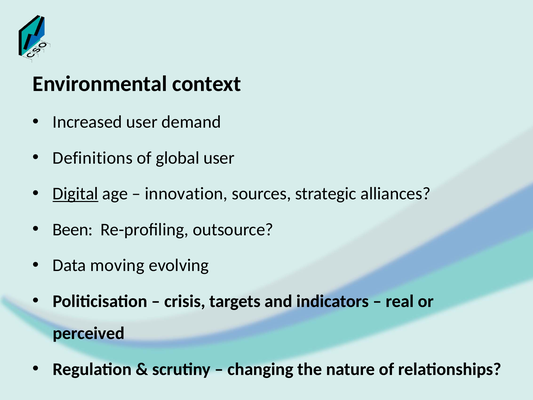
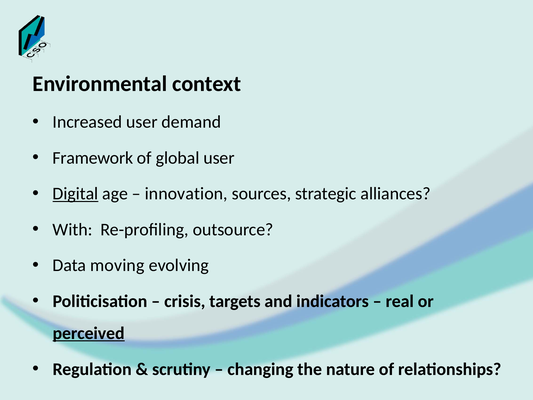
Definitions: Definitions -> Framework
Been: Been -> With
perceived underline: none -> present
